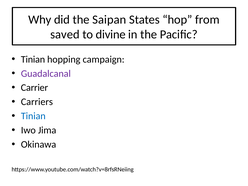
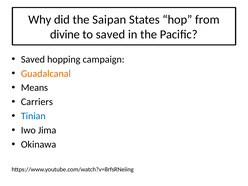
saved: saved -> divine
to divine: divine -> saved
Tinian at (33, 59): Tinian -> Saved
Guadalcanal colour: purple -> orange
Carrier: Carrier -> Means
